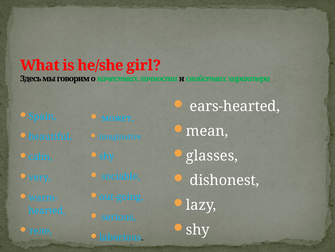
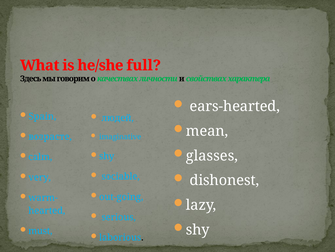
girl: girl -> full
может: может -> людей
beautiful: beautiful -> возрасте
теле: теле -> must
